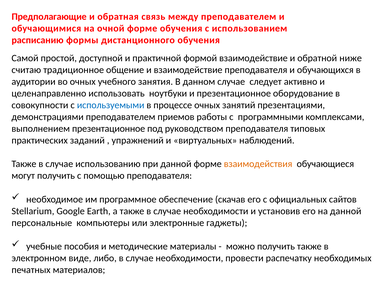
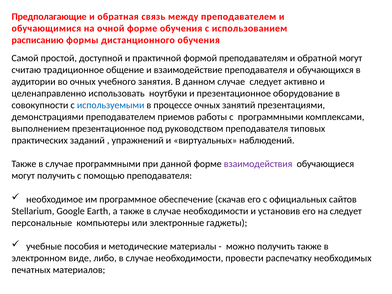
формой взаимодействие: взаимодействие -> преподавателям
обратной ниже: ниже -> могут
случае использованию: использованию -> программными
взаимодействия colour: orange -> purple
на данной: данной -> следует
